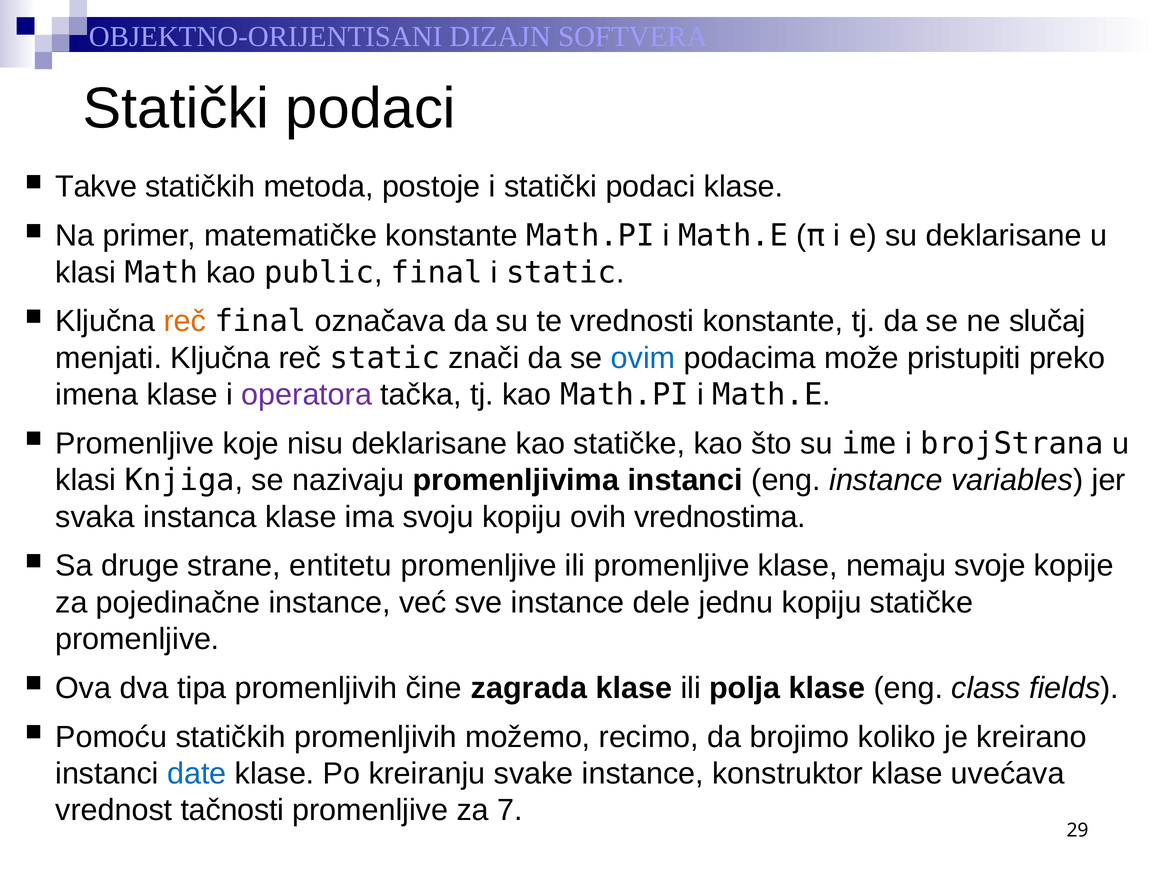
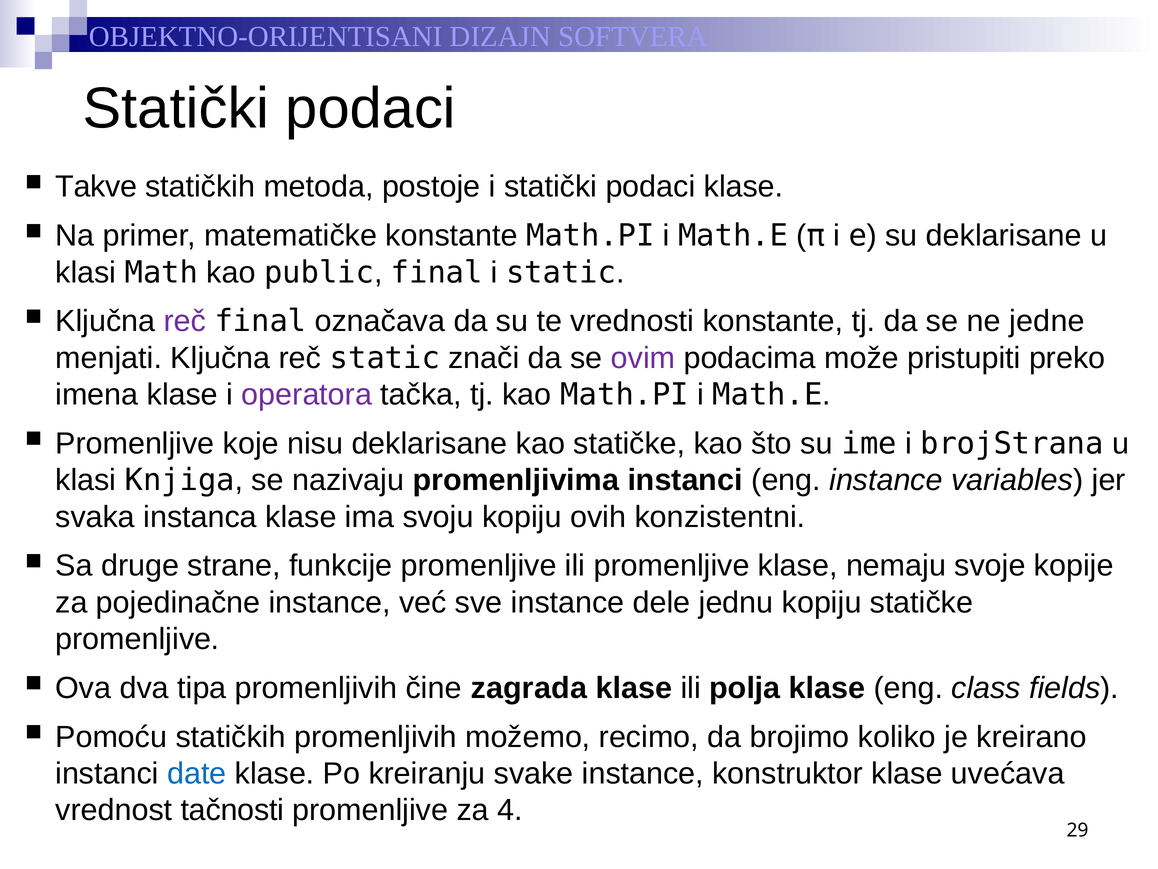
reč at (185, 321) colour: orange -> purple
slučaj: slučaj -> jedne
ovim colour: blue -> purple
vrednostima: vrednostima -> konzistentni
entitetu: entitetu -> funkcije
7: 7 -> 4
